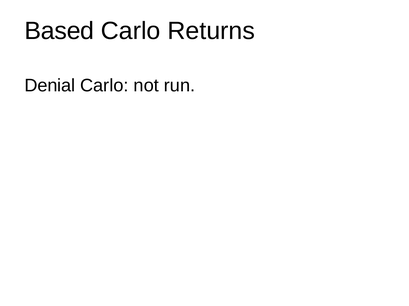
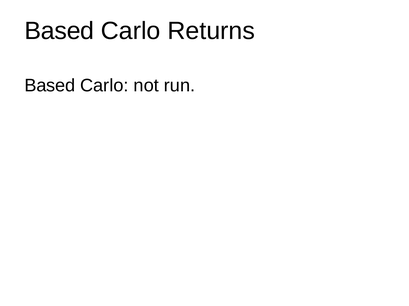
Denial at (50, 86): Denial -> Based
